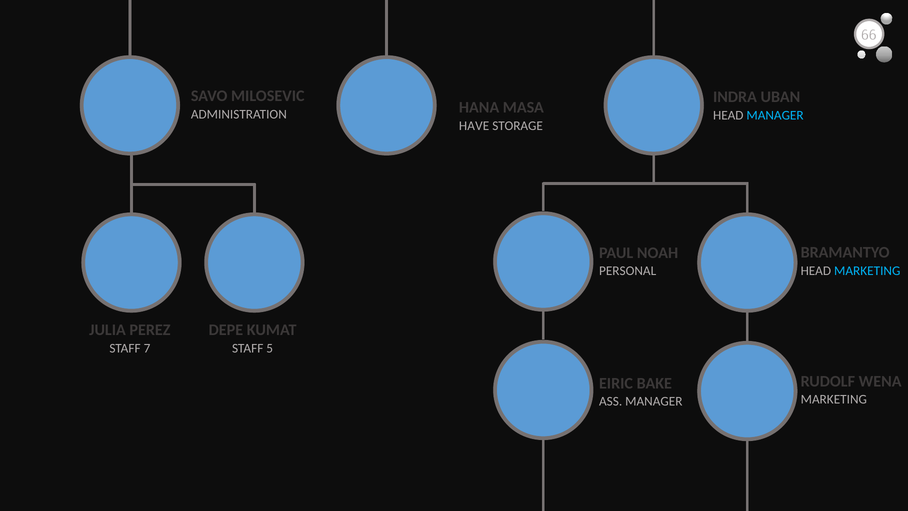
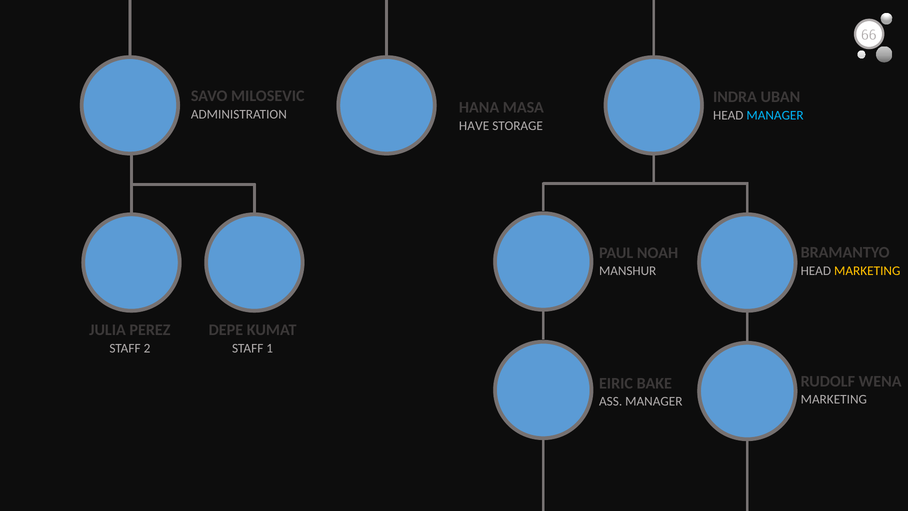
MARKETING at (867, 271) colour: light blue -> yellow
PERSONAL: PERSONAL -> MANSHUR
7: 7 -> 2
5: 5 -> 1
